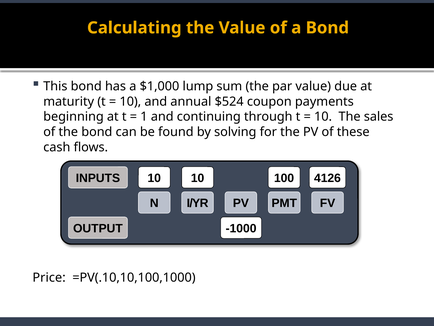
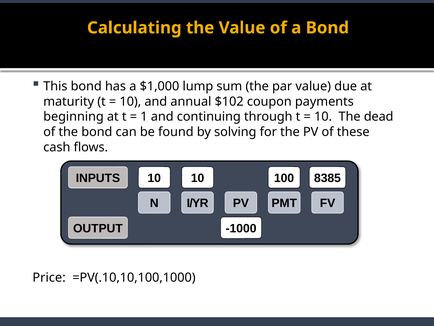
$524: $524 -> $102
sales: sales -> dead
4126: 4126 -> 8385
